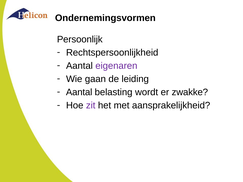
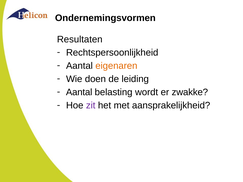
Persoonlijk: Persoonlijk -> Resultaten
eigenaren colour: purple -> orange
gaan: gaan -> doen
